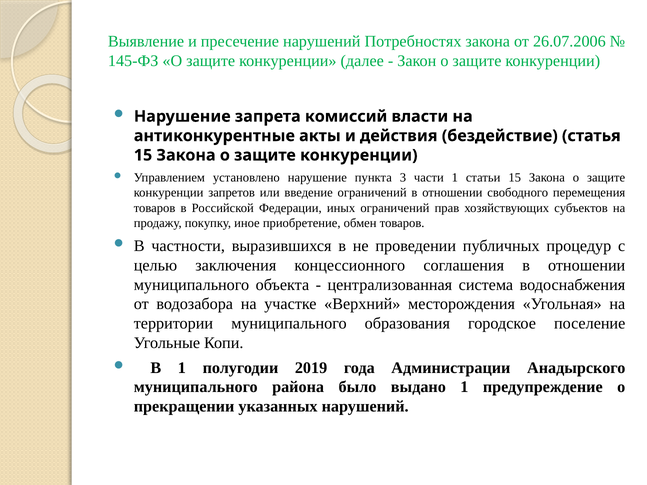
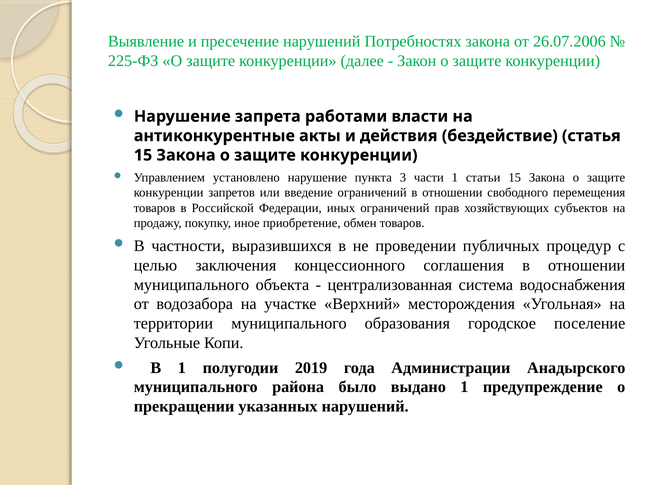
145-ФЗ: 145-ФЗ -> 225-ФЗ
комиссий: комиссий -> работами
